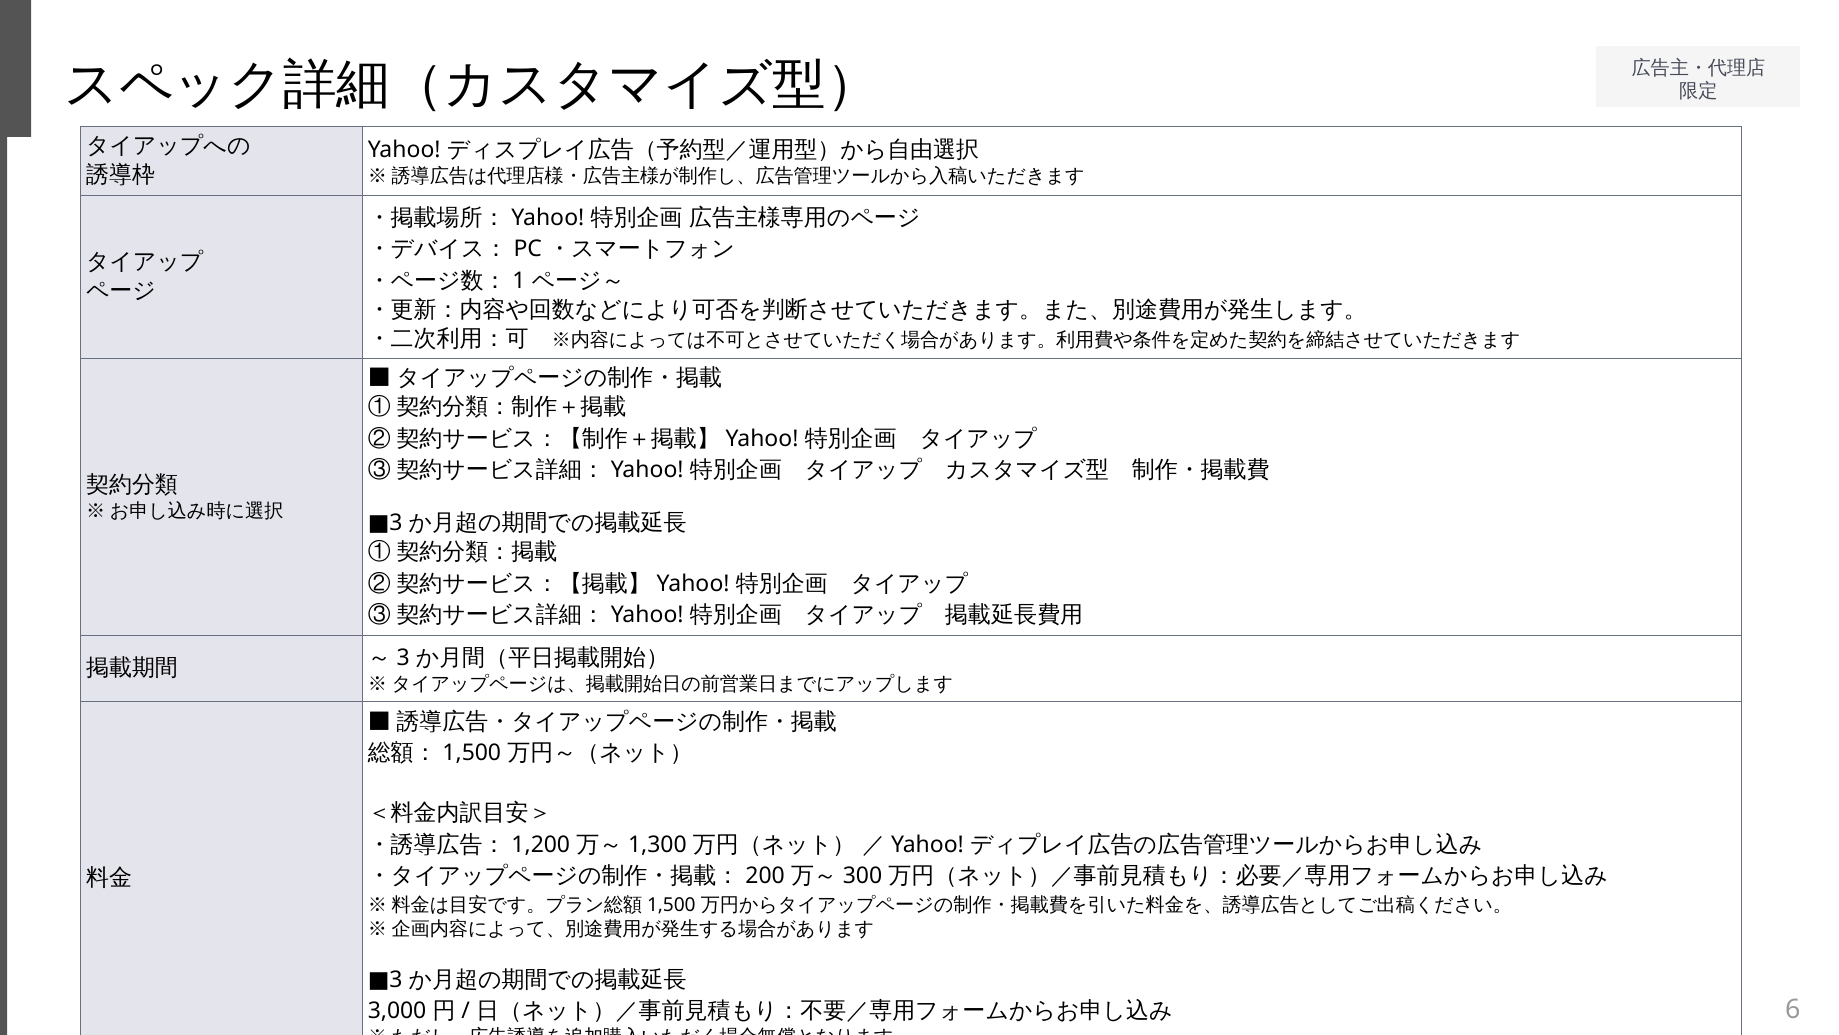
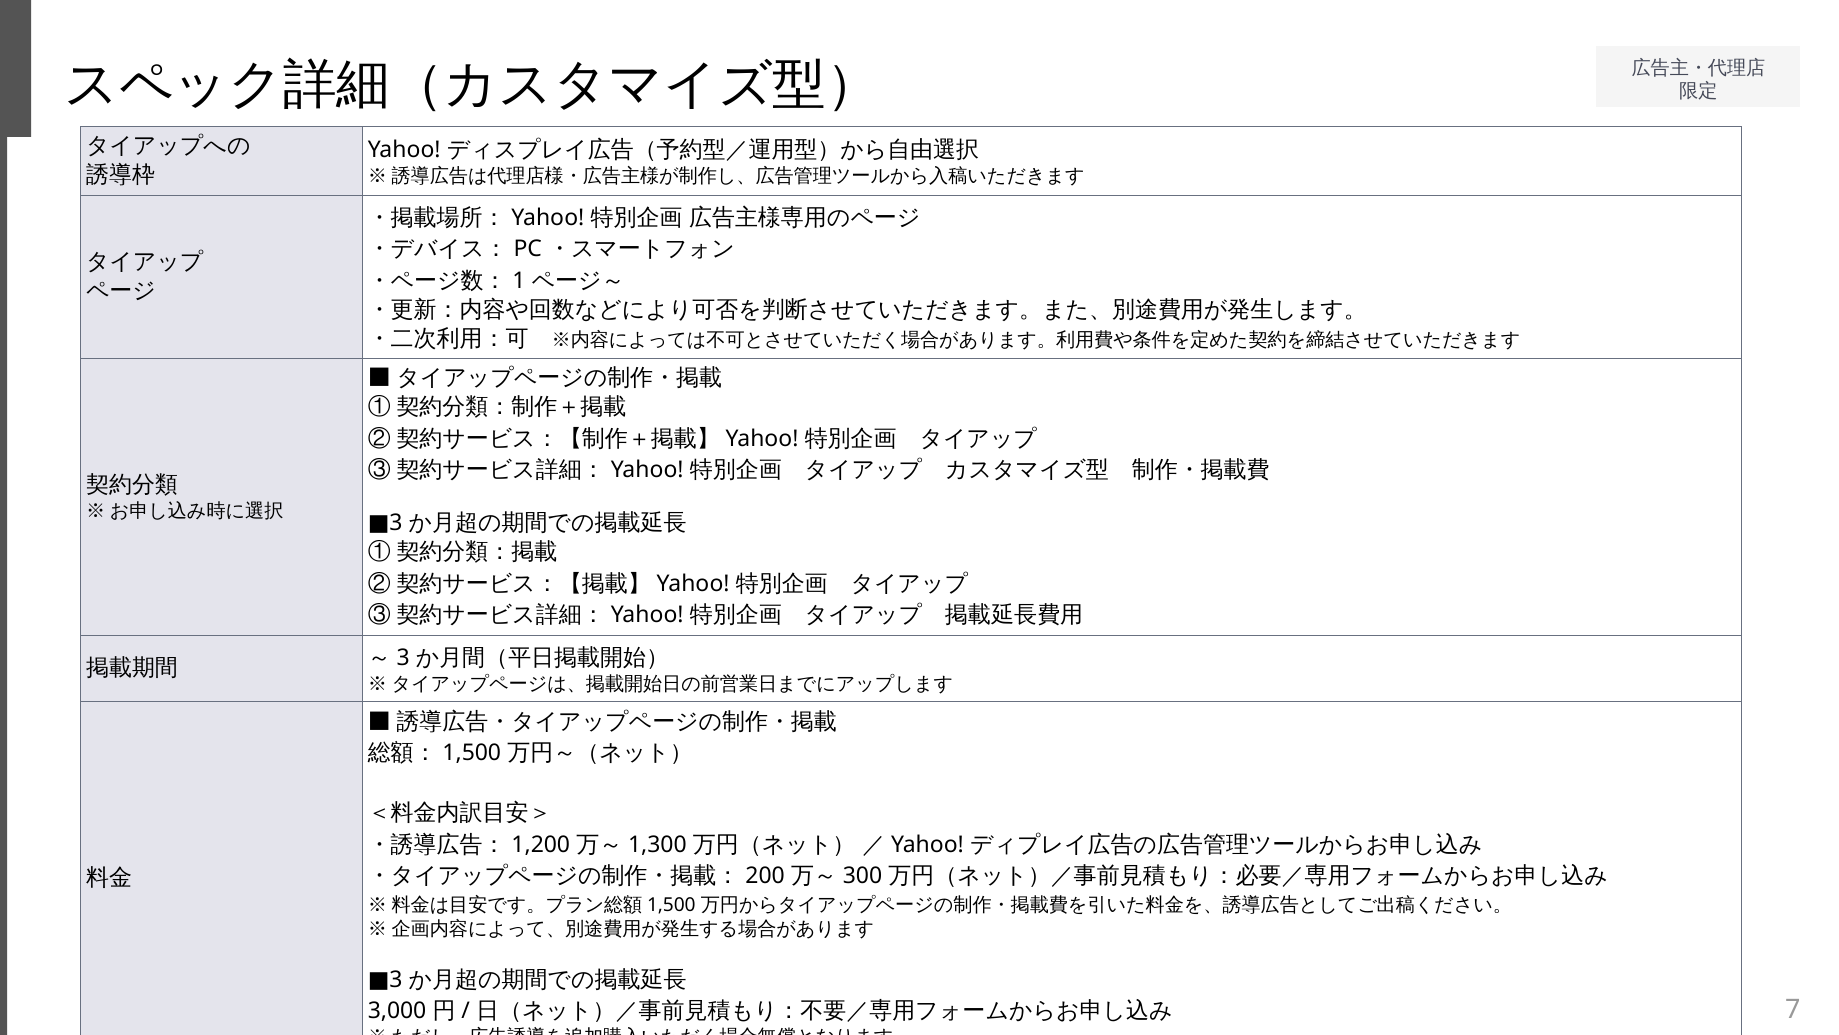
6: 6 -> 7
